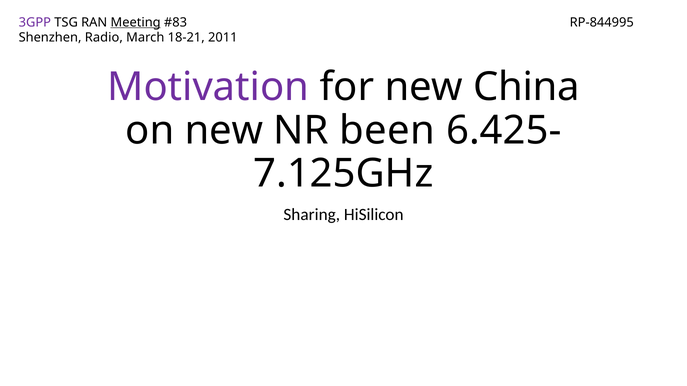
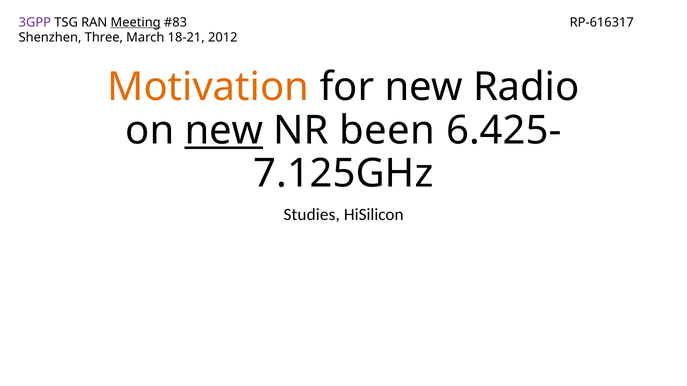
RP-844995: RP-844995 -> RP-616317
Radio: Radio -> Three
2011: 2011 -> 2012
Motivation colour: purple -> orange
China: China -> Radio
new at (224, 130) underline: none -> present
Sharing: Sharing -> Studies
